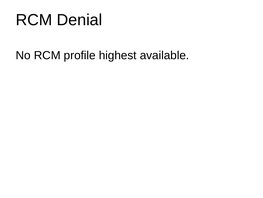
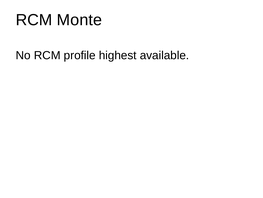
Denial: Denial -> Monte
